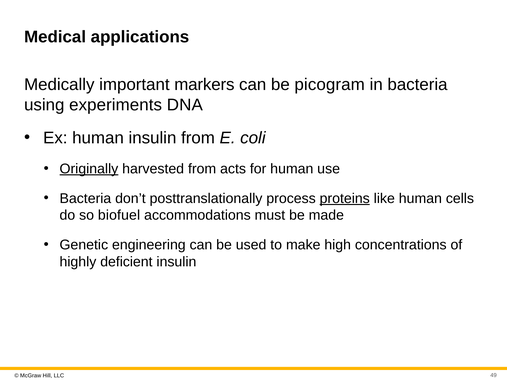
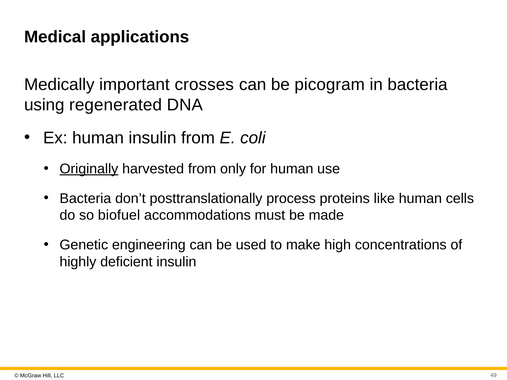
markers: markers -> crosses
experiments: experiments -> regenerated
acts: acts -> only
proteins underline: present -> none
